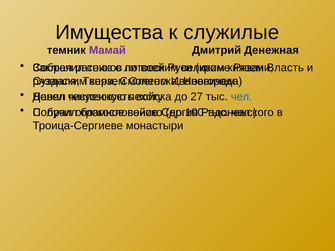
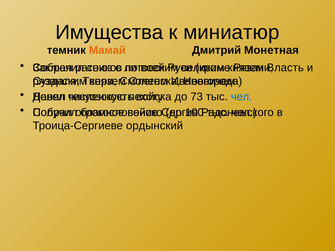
служилые: служилые -> миниатюр
Мамай colour: purple -> orange
Денежная: Денежная -> Монетная
27: 27 -> 73
монастыри: монастыри -> ордынский
